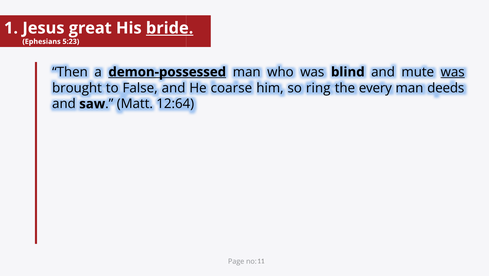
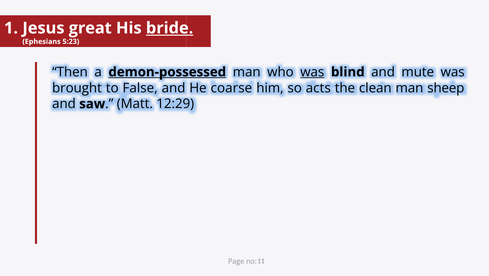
was at (312, 72) underline: none -> present
was at (453, 72) underline: present -> none
ring: ring -> acts
every: every -> clean
deeds: deeds -> sheep
12:64: 12:64 -> 12:29
